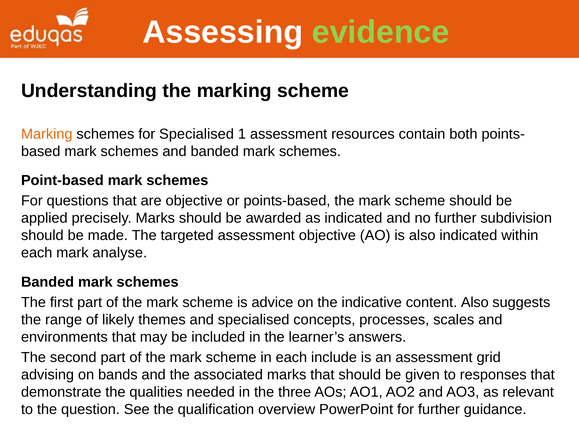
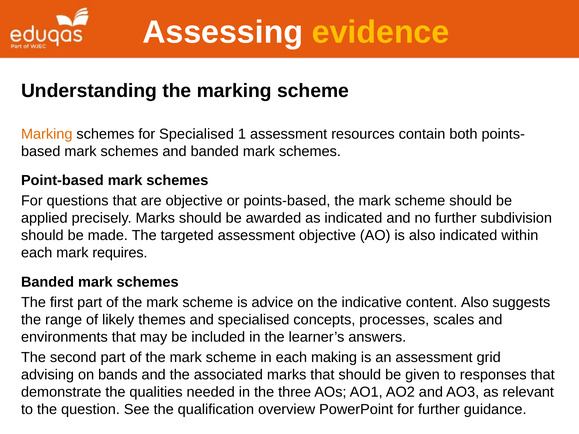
evidence colour: light green -> yellow
analyse: analyse -> requires
include: include -> making
